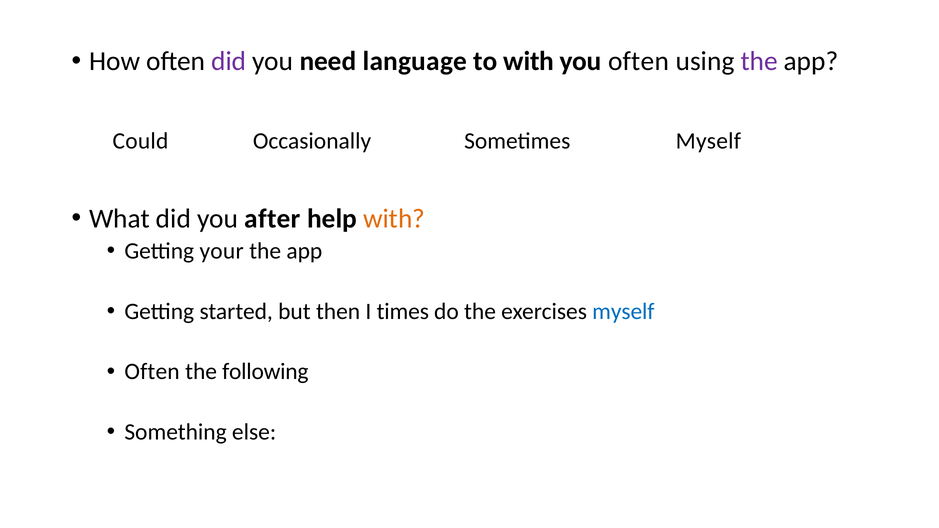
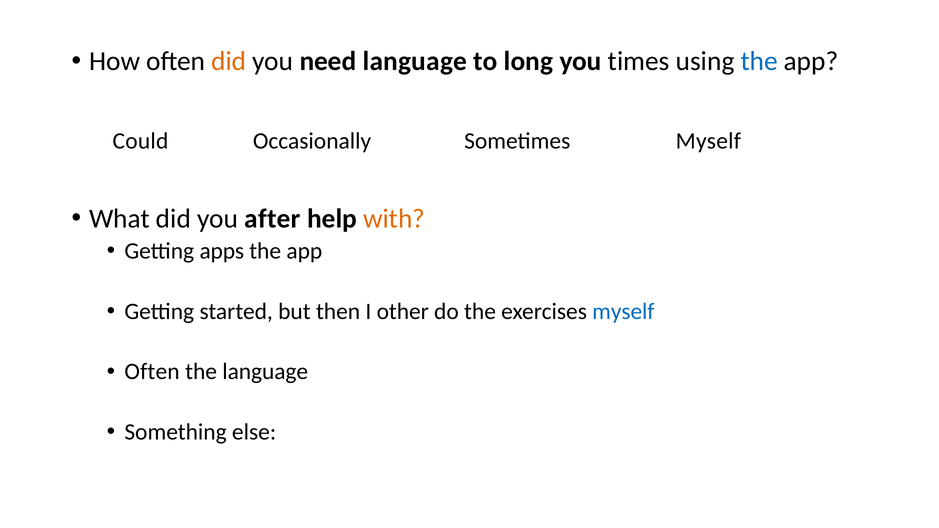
did at (229, 61) colour: purple -> orange
to with: with -> long
you often: often -> times
the at (759, 61) colour: purple -> blue
your: your -> apps
times: times -> other
the following: following -> language
